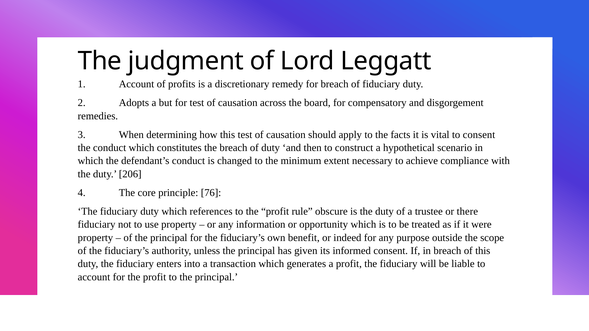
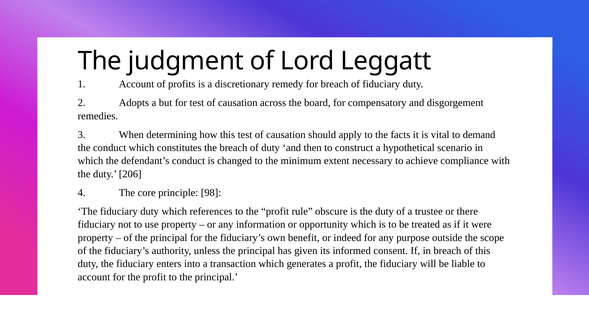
to consent: consent -> demand
76: 76 -> 98
